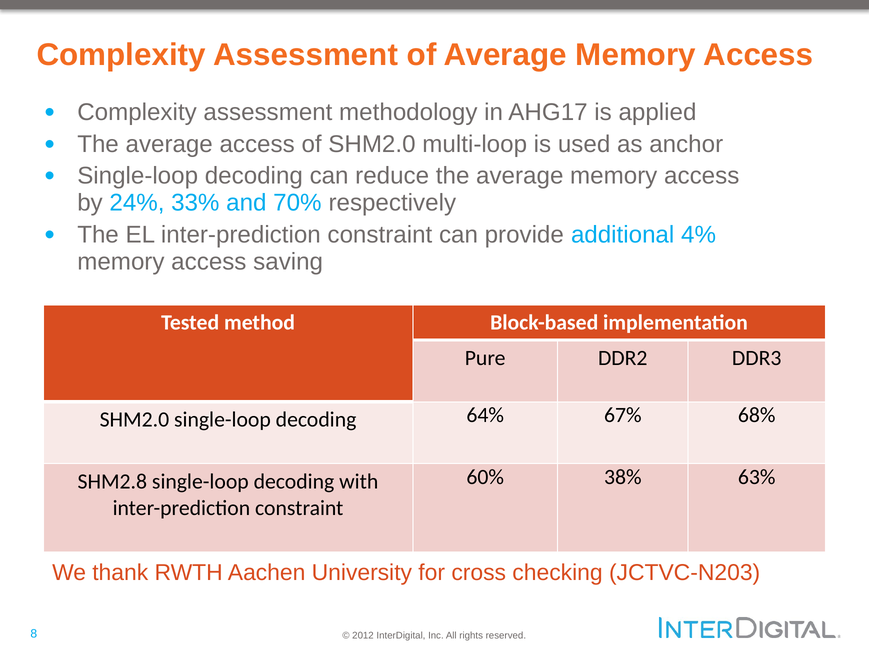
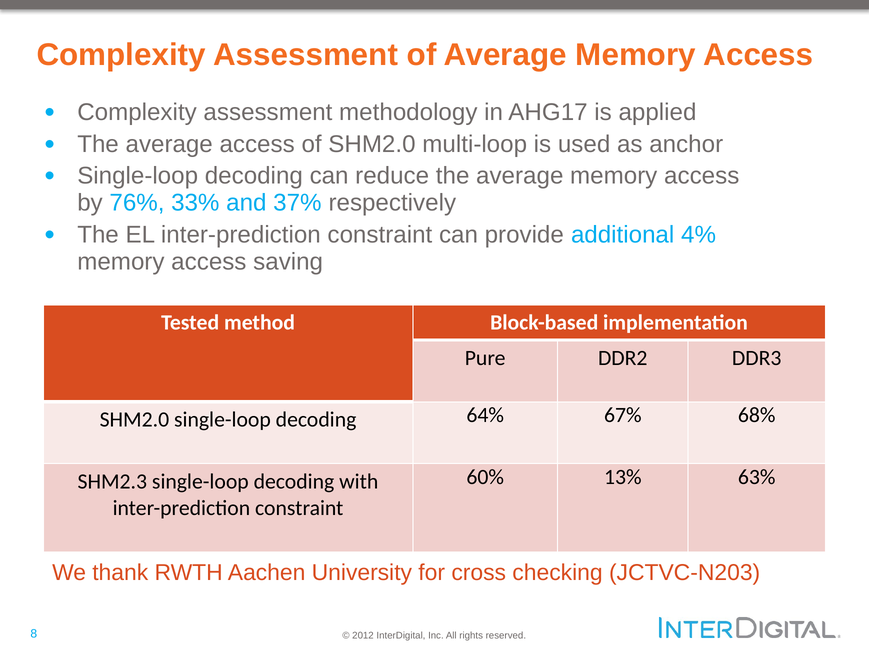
24%: 24% -> 76%
70%: 70% -> 37%
38%: 38% -> 13%
SHM2.8: SHM2.8 -> SHM2.3
